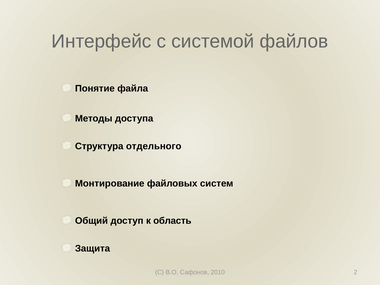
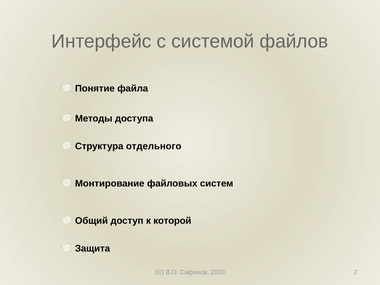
область: область -> которой
